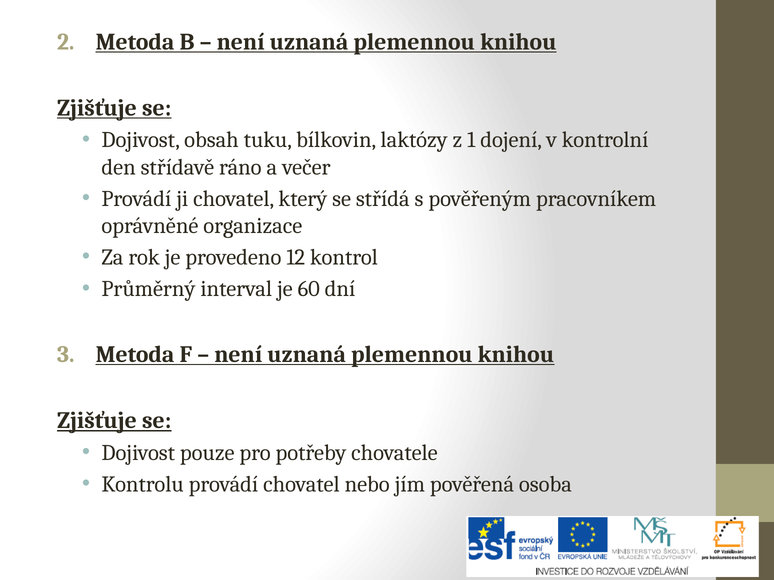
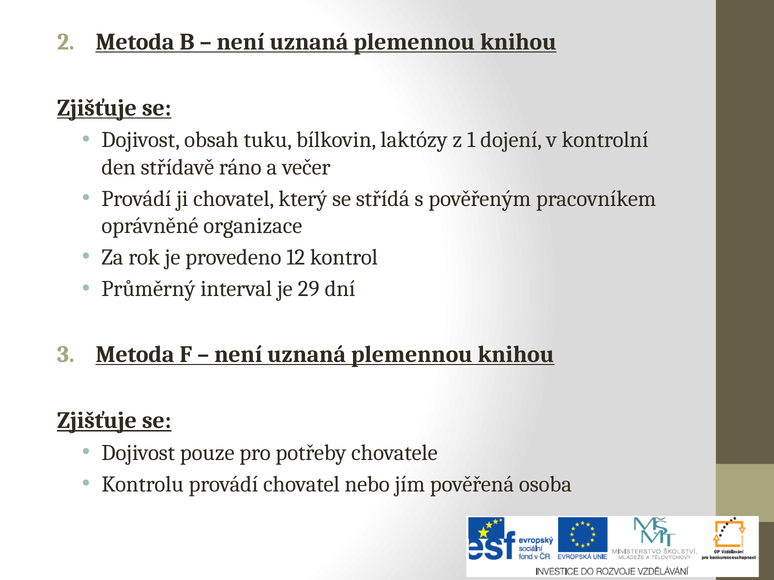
60: 60 -> 29
